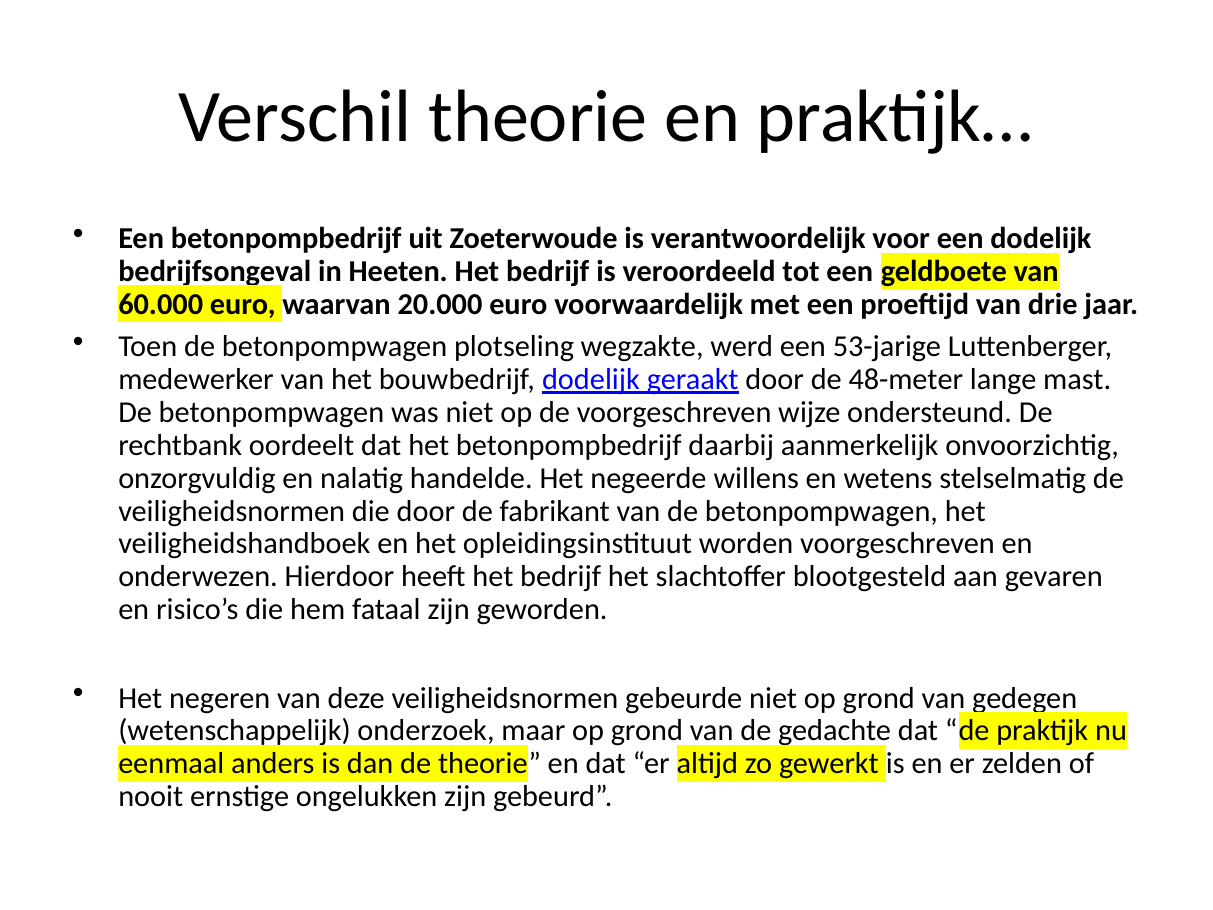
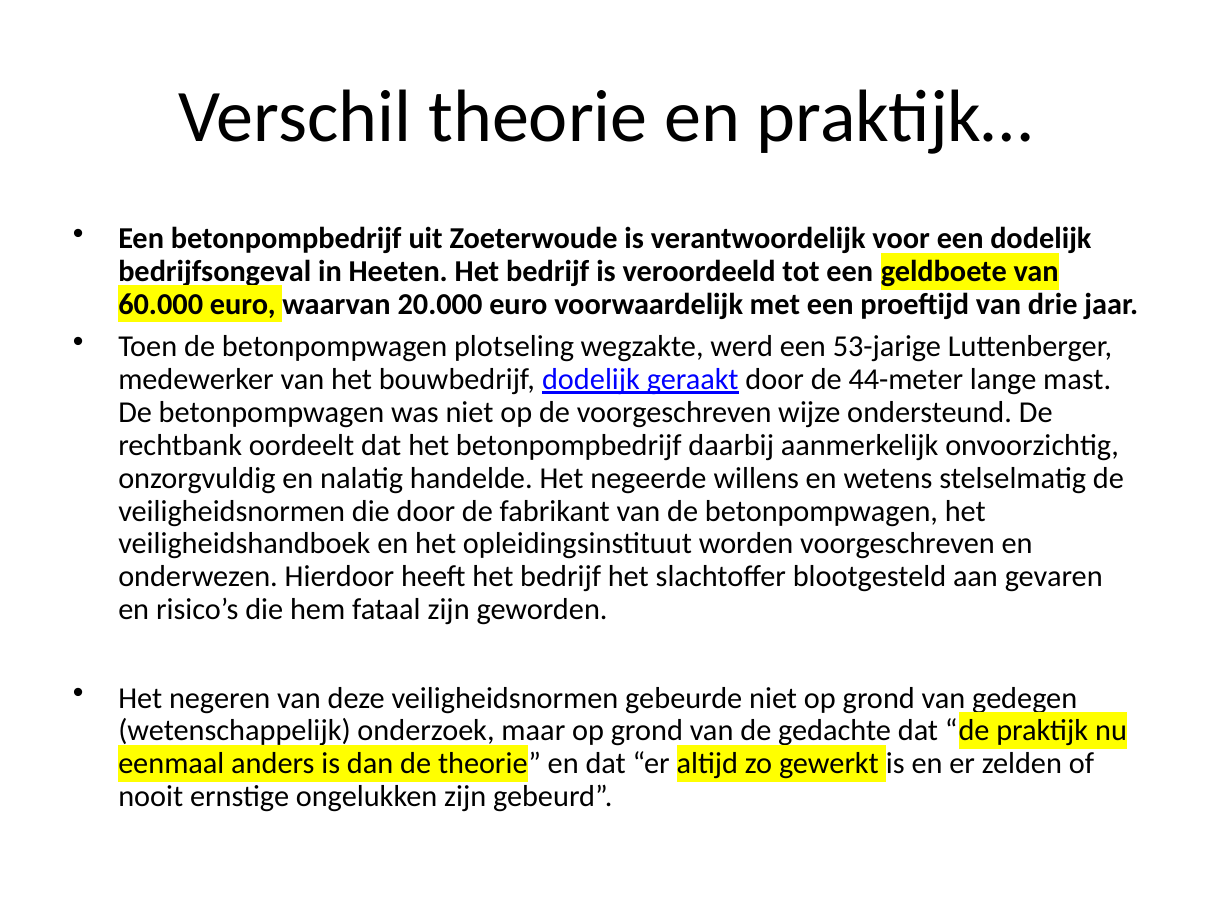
48-meter: 48-meter -> 44-meter
